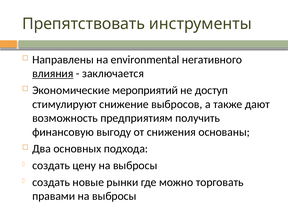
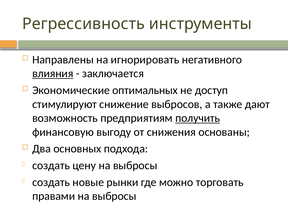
Препятствовать: Препятствовать -> Регрессивность
environmental: environmental -> игнорировать
мероприятий: мероприятий -> оптимальных
получить underline: none -> present
